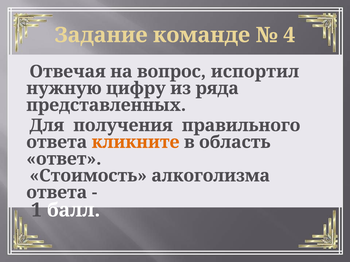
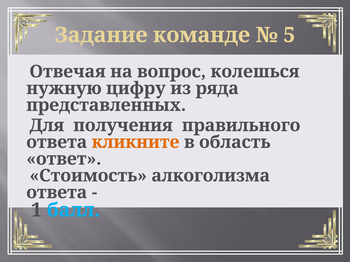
4: 4 -> 5
испортил: испортил -> колешься
балл colour: white -> light blue
